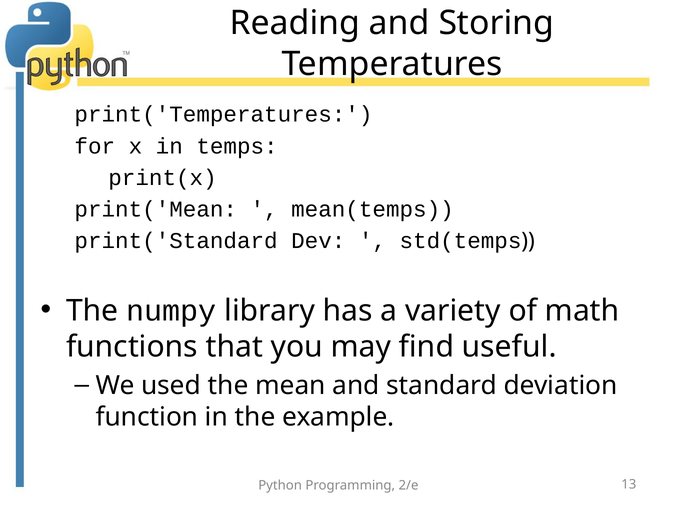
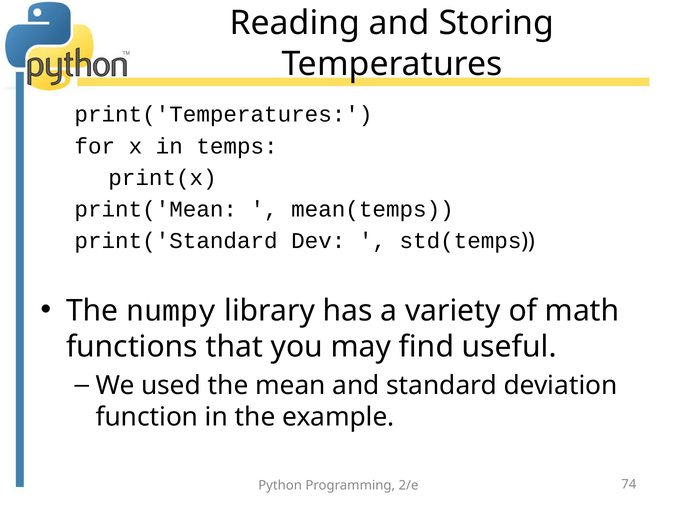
13: 13 -> 74
